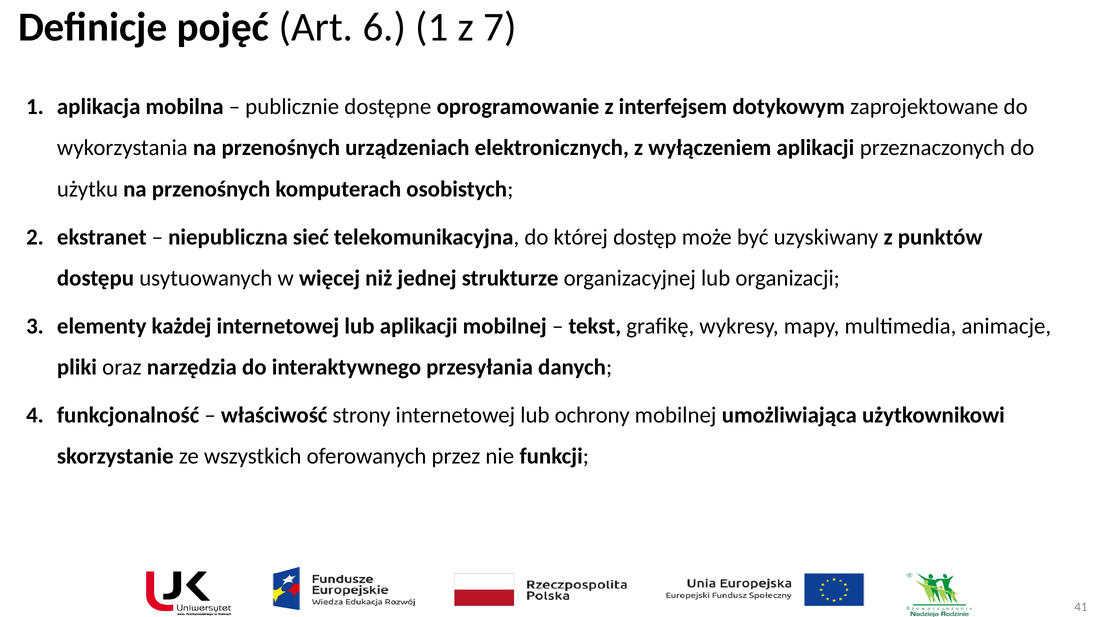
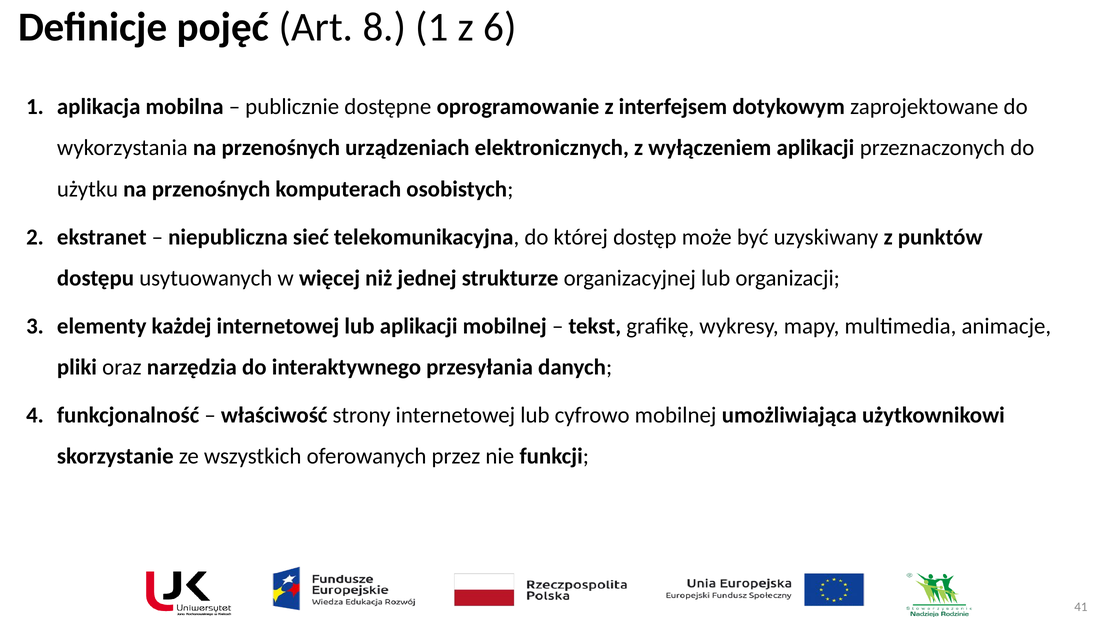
6: 6 -> 8
7: 7 -> 6
ochrony: ochrony -> cyfrowo
